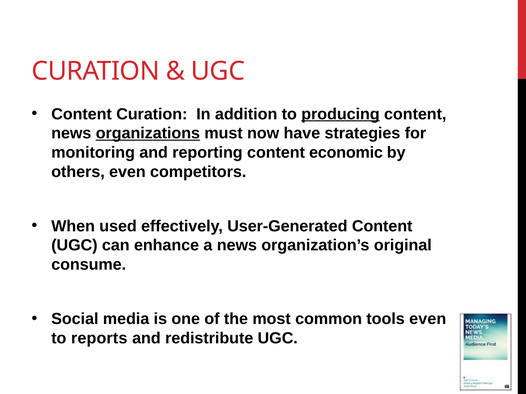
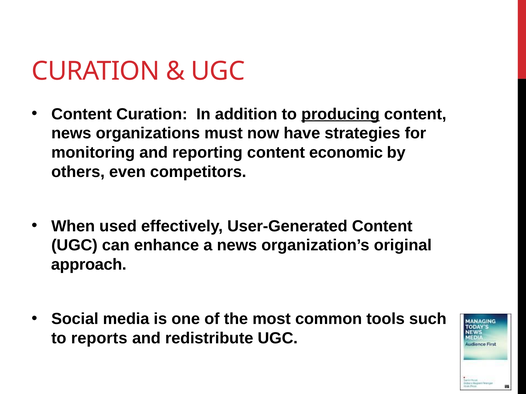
organizations underline: present -> none
consume: consume -> approach
tools even: even -> such
